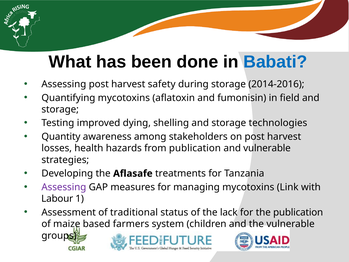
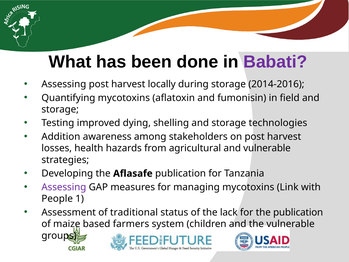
Babati colour: blue -> purple
safety: safety -> locally
Quantity: Quantity -> Addition
from publication: publication -> agricultural
Aflasafe treatments: treatments -> publication
Labour: Labour -> People
